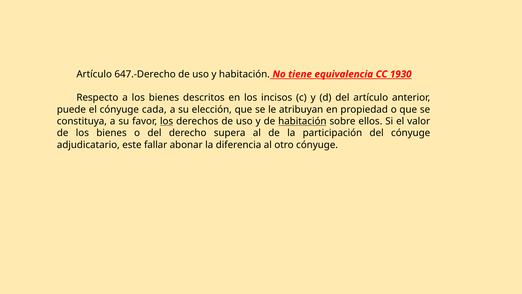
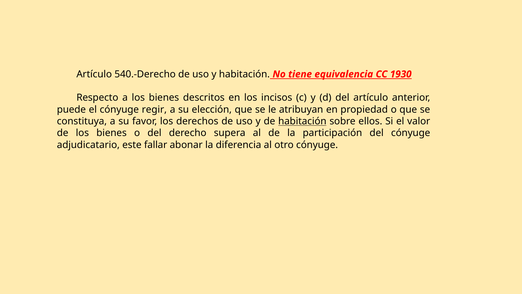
647.-Derecho: 647.-Derecho -> 540.-Derecho
cada: cada -> regir
los at (167, 121) underline: present -> none
